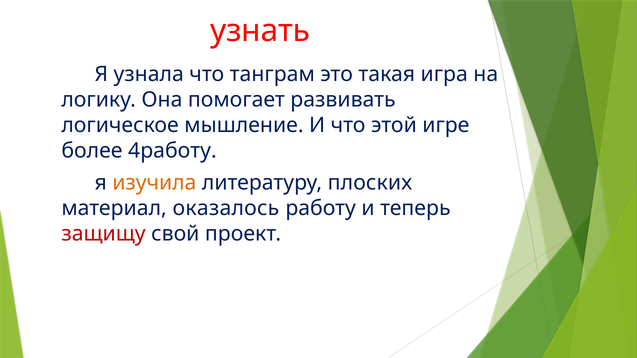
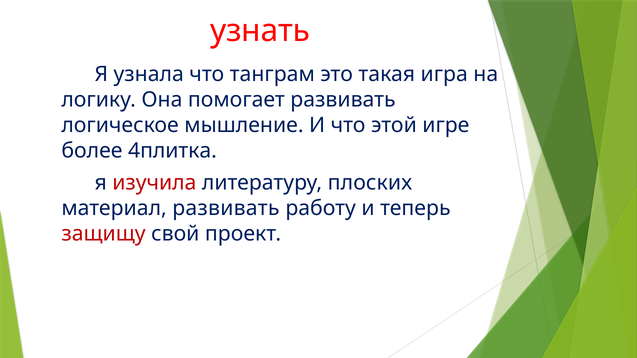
4работу: 4работу -> 4плитка
изучила colour: orange -> red
материал оказалось: оказалось -> развивать
